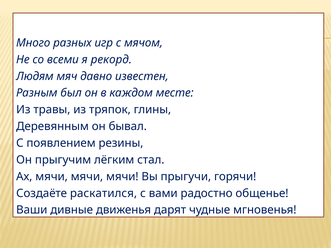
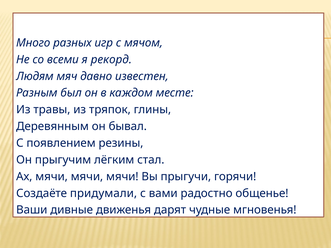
раскатился: раскатился -> придумали
